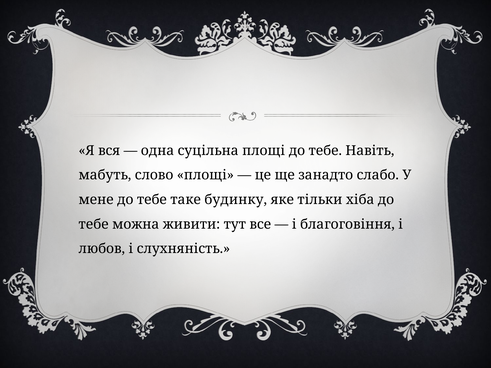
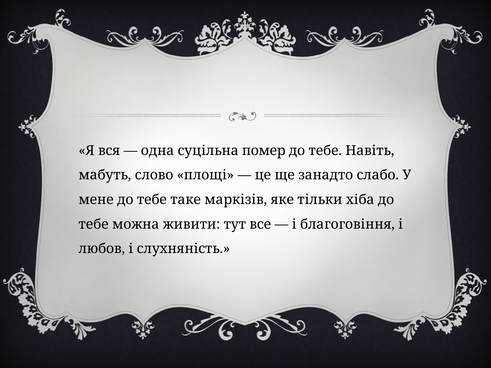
суцільна площі: площі -> помер
будинку: будинку -> маркізів
